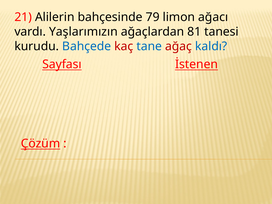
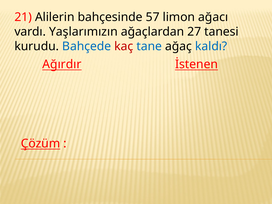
79: 79 -> 57
81: 81 -> 27
ağaç colour: red -> black
Sayfası: Sayfası -> Ağırdır
